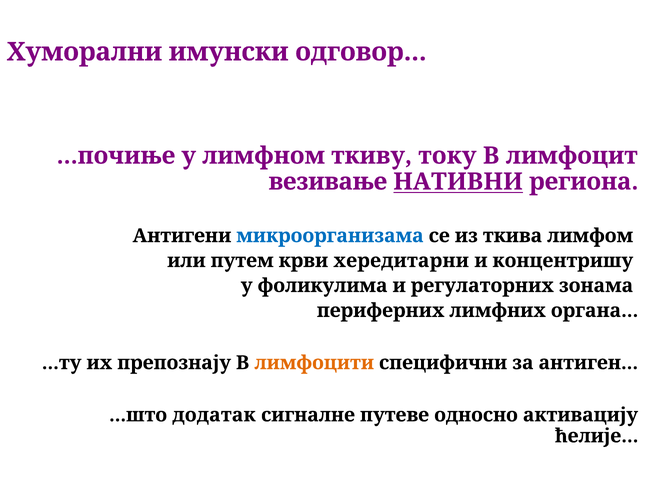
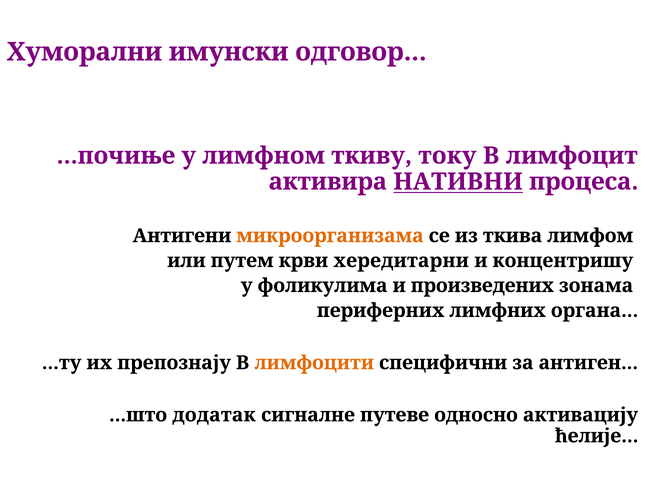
везивање: везивање -> активира
региона: региона -> процеса
микроорганизама colour: blue -> orange
регулаторних: регулаторних -> произведених
